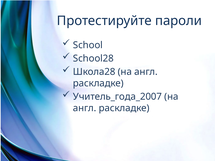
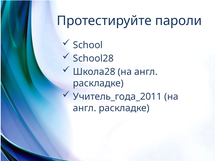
Учитель_года_2007: Учитель_года_2007 -> Учитель_года_2011
